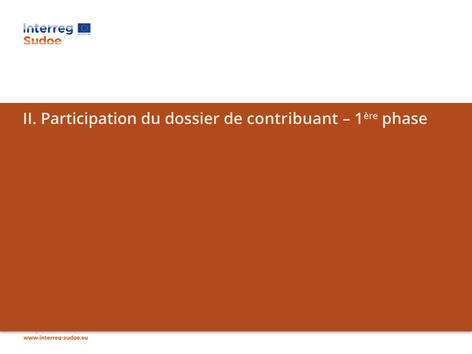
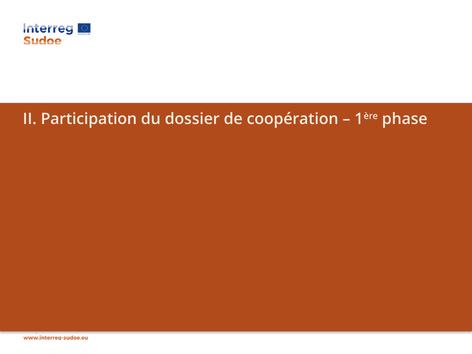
contribuant: contribuant -> coopération
